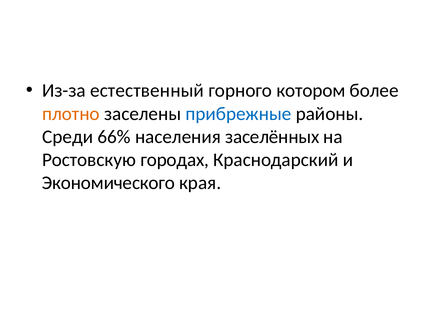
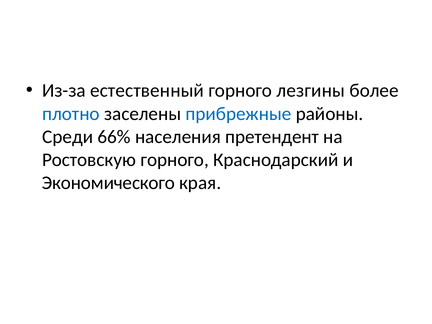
котором: котором -> лезгины
плотно colour: orange -> blue
заселённых: заселённых -> претендент
Ростовскую городах: городах -> горного
